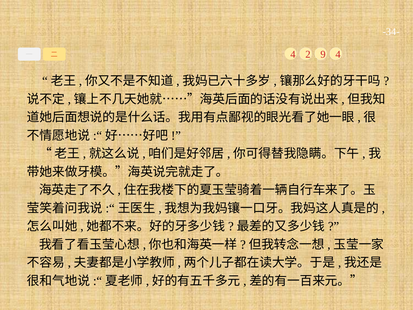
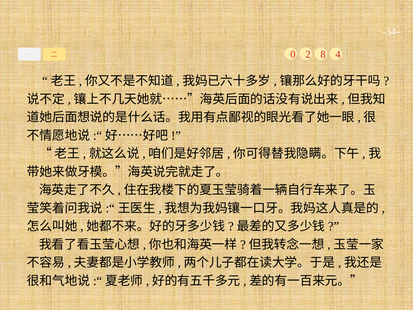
4 at (293, 54): 4 -> 0
9: 9 -> 8
